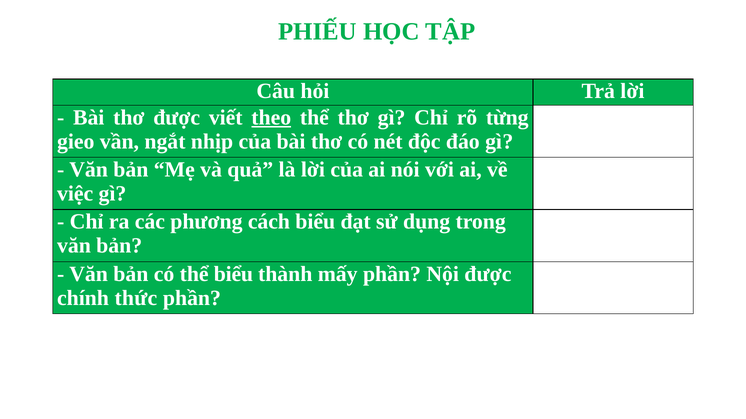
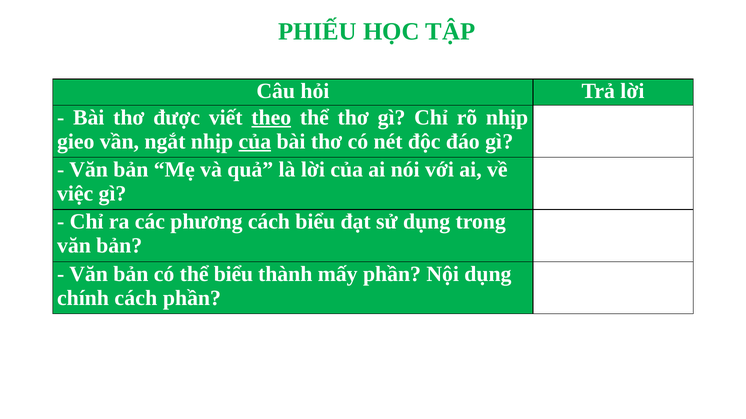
rõ từng: từng -> nhịp
của at (255, 142) underline: none -> present
Nội được: được -> dụng
chính thức: thức -> cách
